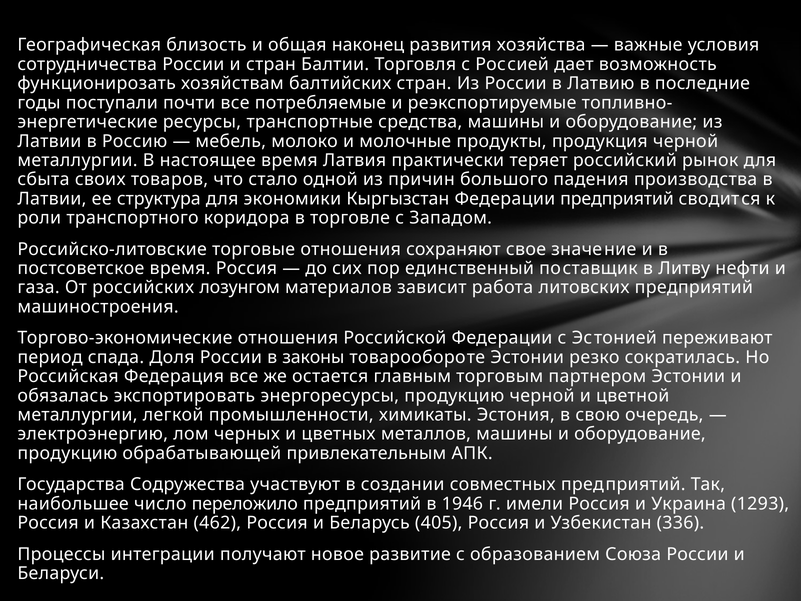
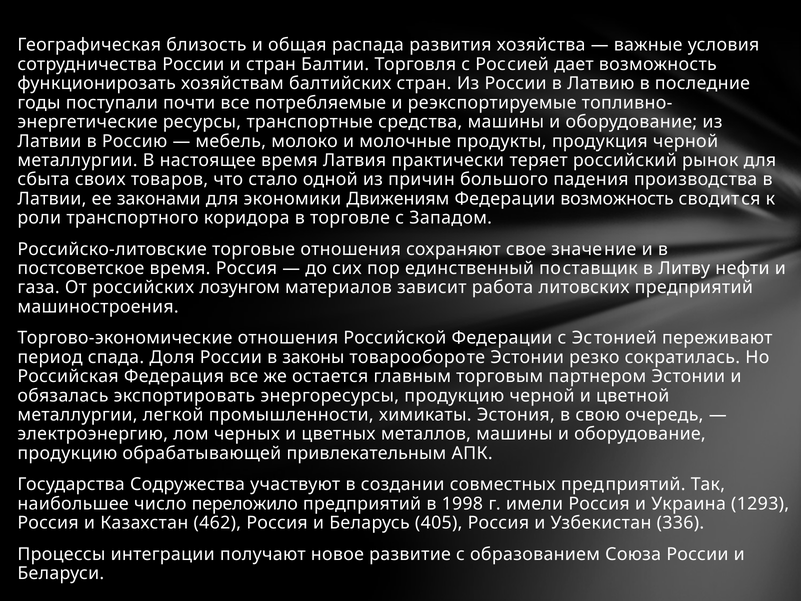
наконец: наконец -> распада
структура: структура -> законами
Кыргызстан: Кыргызстан -> Движениям
Федерации предприятий: предприятий -> возможность
1946: 1946 -> 1998
